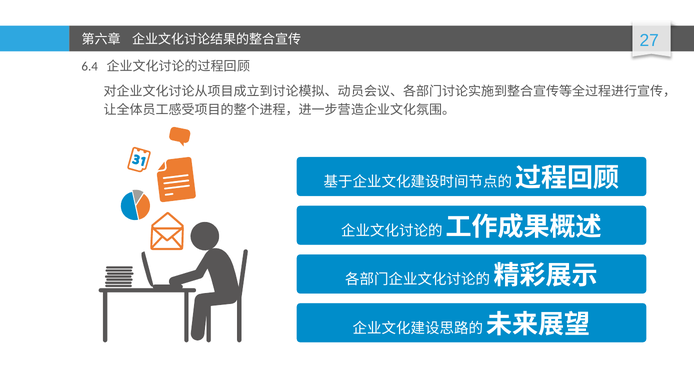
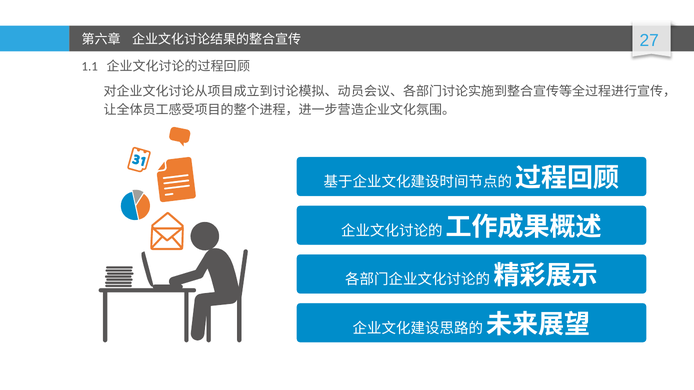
6.4: 6.4 -> 1.1
